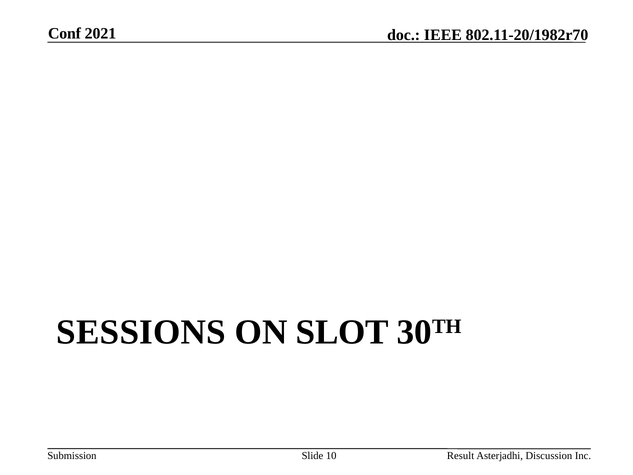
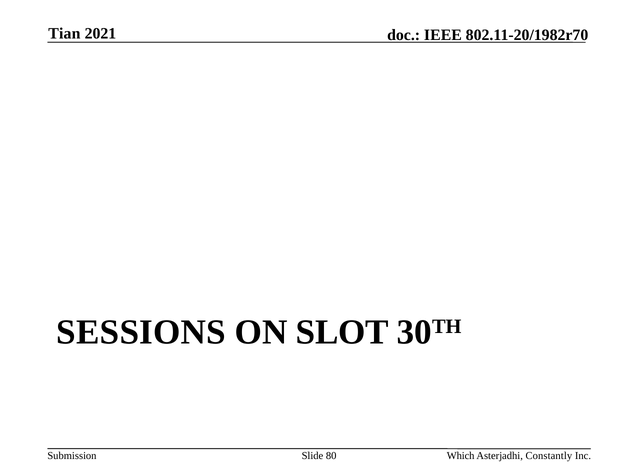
Conf: Conf -> Tian
10: 10 -> 80
Result: Result -> Which
Discussion: Discussion -> Constantly
